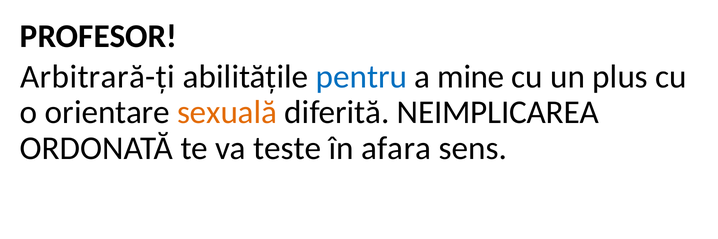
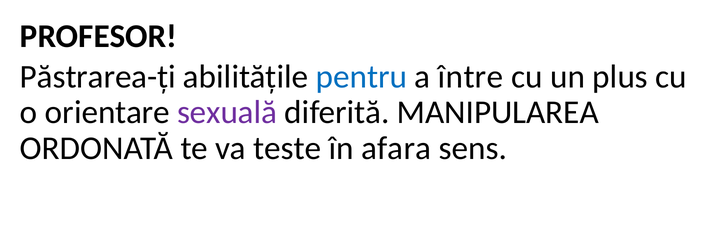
Arbitrară-ți: Arbitrară-ți -> Păstrarea-ți
mine: mine -> între
sexuală colour: orange -> purple
NEIMPLICAREA: NEIMPLICAREA -> MANIPULAREA
